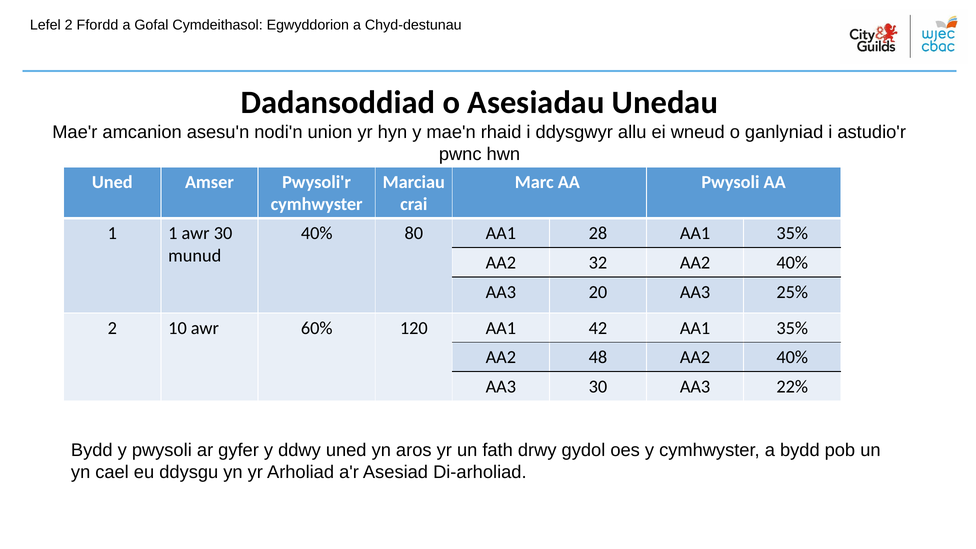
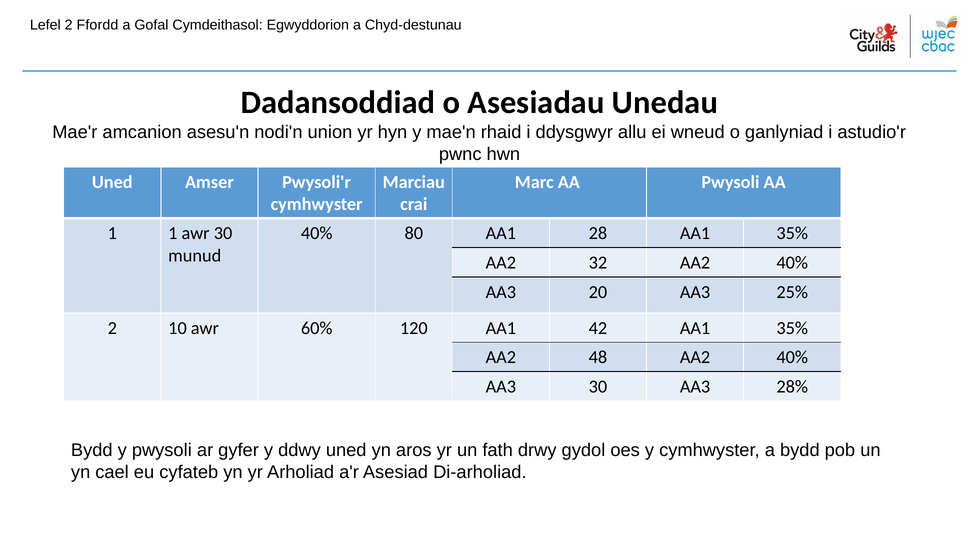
22%: 22% -> 28%
ddysgu: ddysgu -> cyfateb
